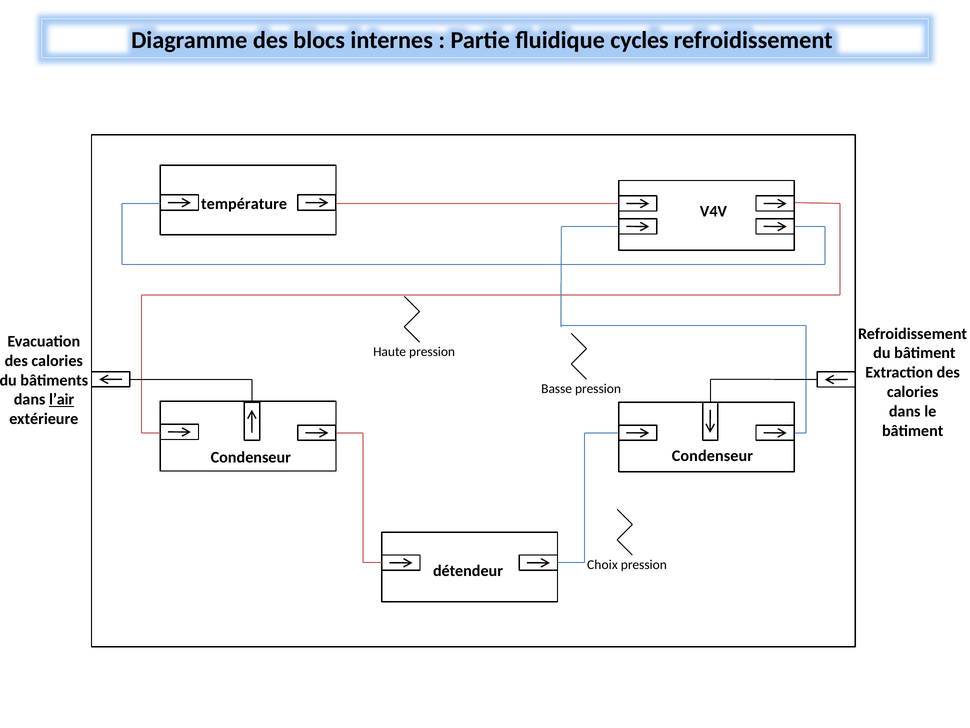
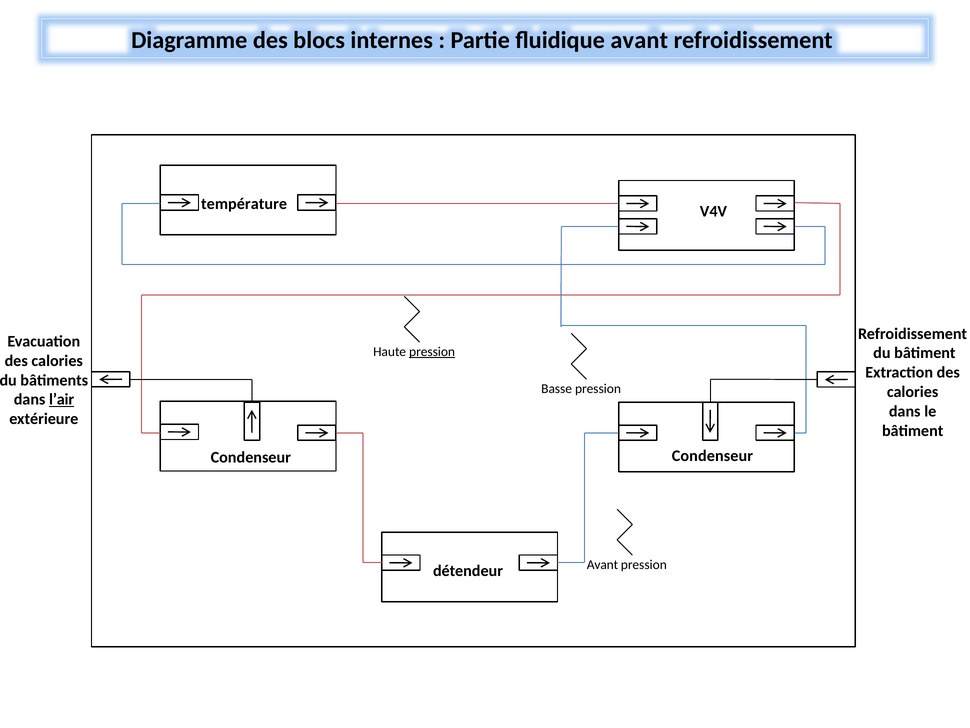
fluidique cycles: cycles -> avant
pression at (432, 351) underline: none -> present
Choix at (602, 564): Choix -> Avant
